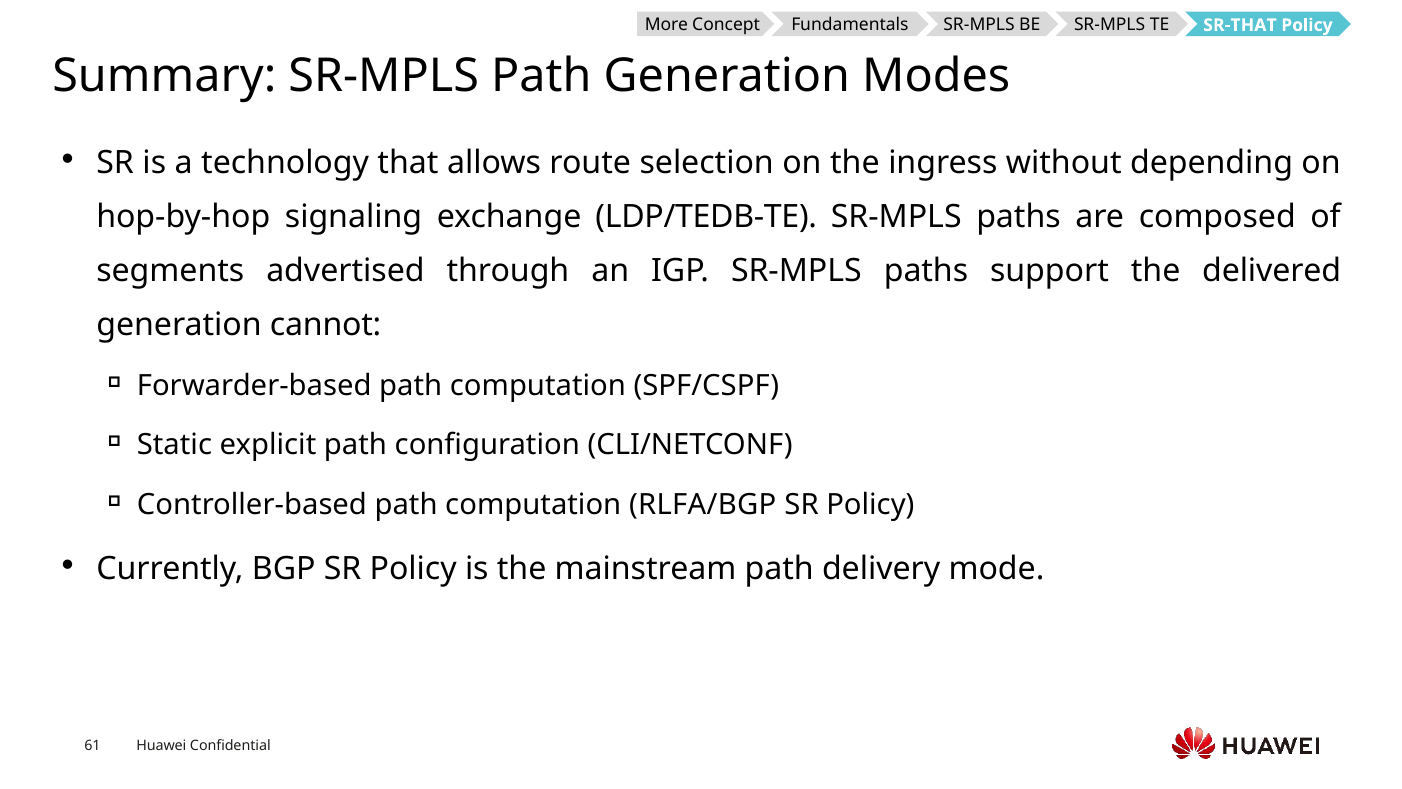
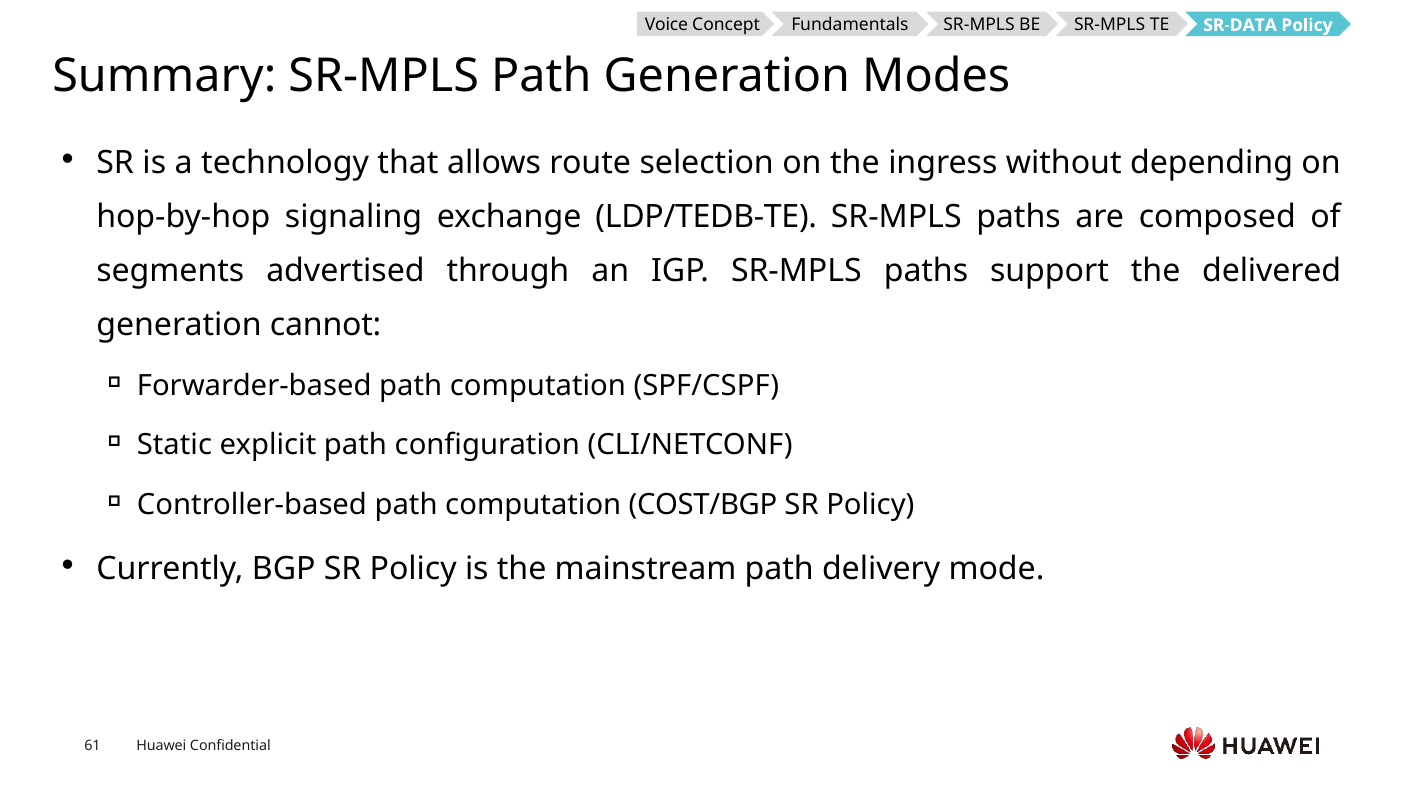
More: More -> Voice
SR-THAT: SR-THAT -> SR-DATA
RLFA/BGP: RLFA/BGP -> COST/BGP
